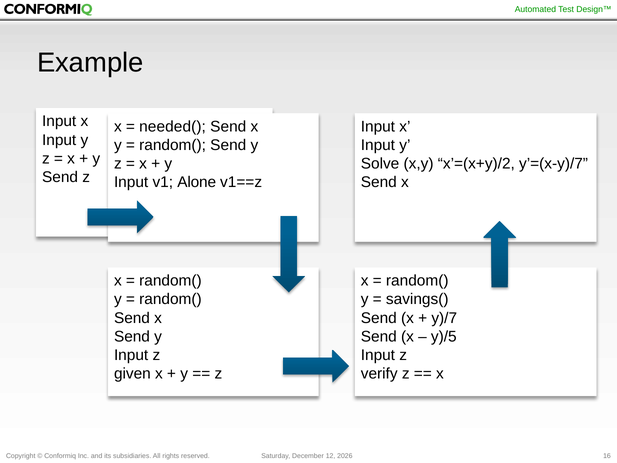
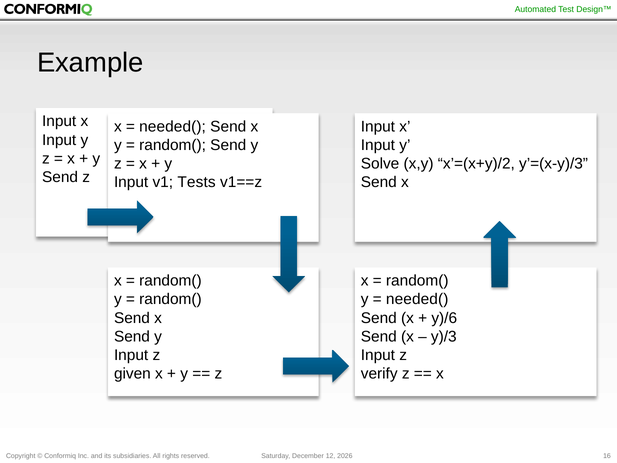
y’=(x-y)/7: y’=(x-y)/7 -> y’=(x-y)/3
Alone: Alone -> Tests
savings( at (417, 299): savings( -> needed(
y)/7: y)/7 -> y)/6
y)/5: y)/5 -> y)/3
